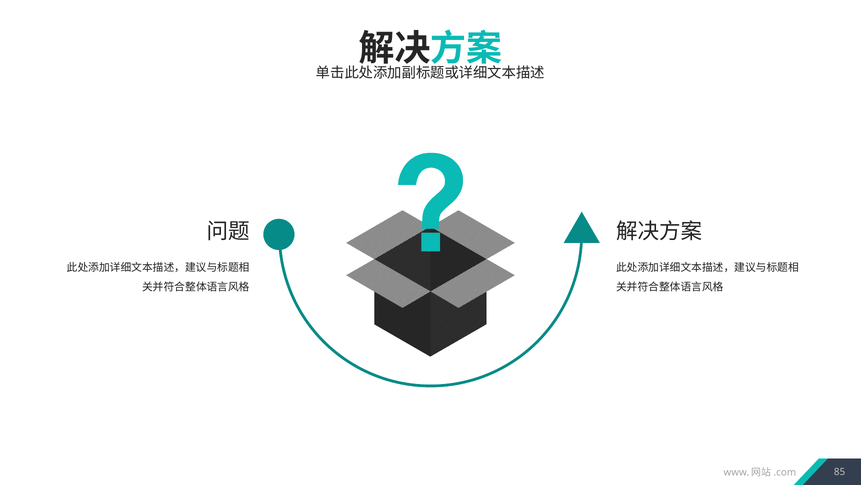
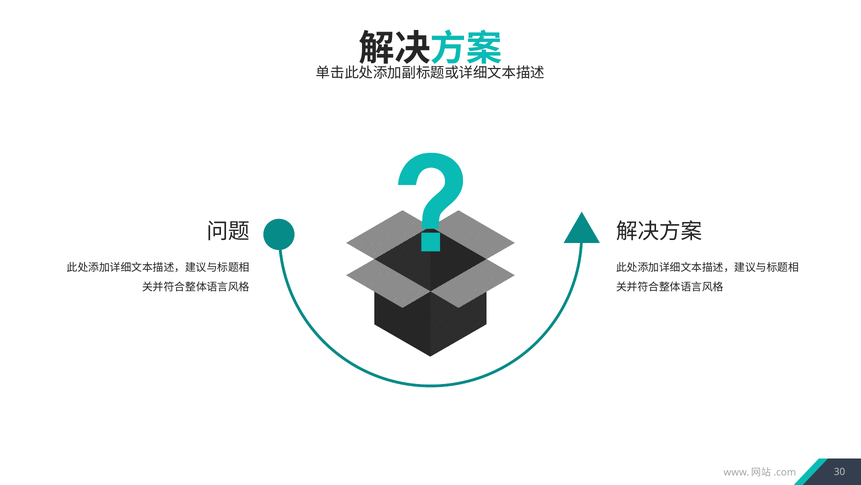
85: 85 -> 30
